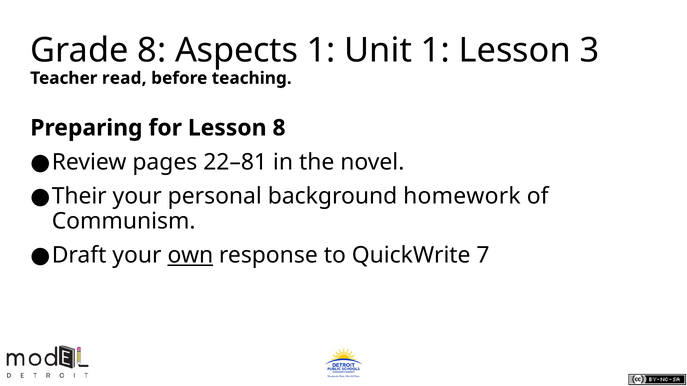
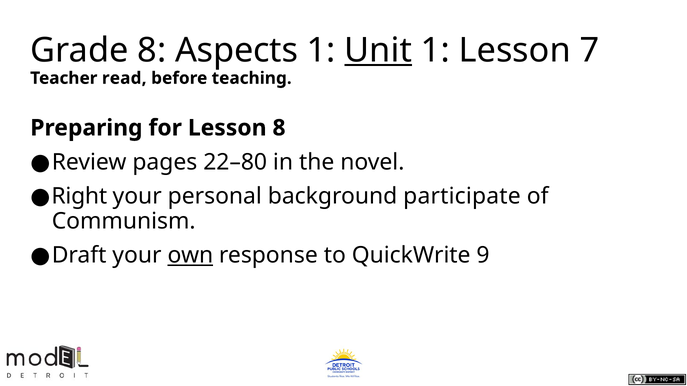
Unit underline: none -> present
3: 3 -> 7
22–81: 22–81 -> 22–80
Their: Their -> Right
homework: homework -> participate
7: 7 -> 9
